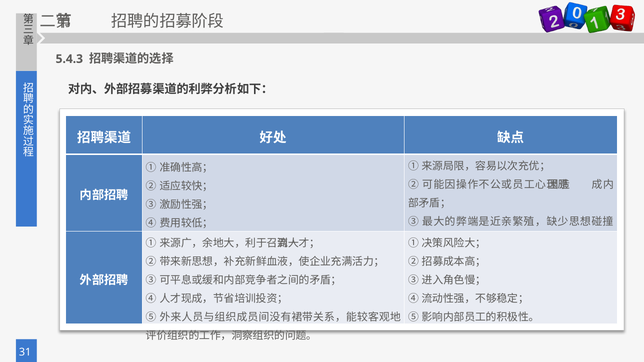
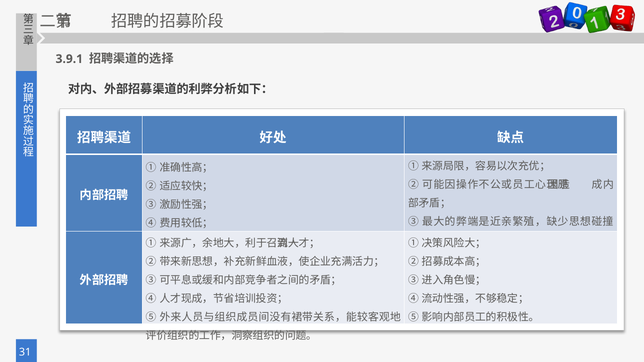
5.4.3: 5.4.3 -> 3.9.1
